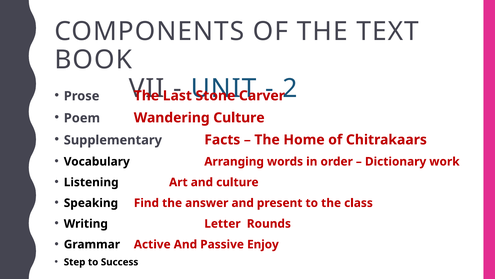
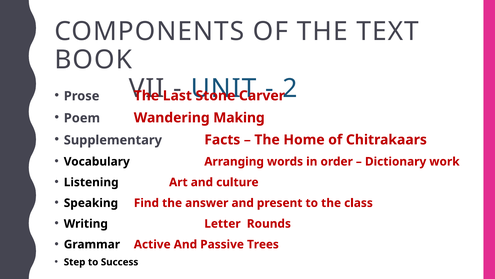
Wandering Culture: Culture -> Making
Enjoy: Enjoy -> Trees
